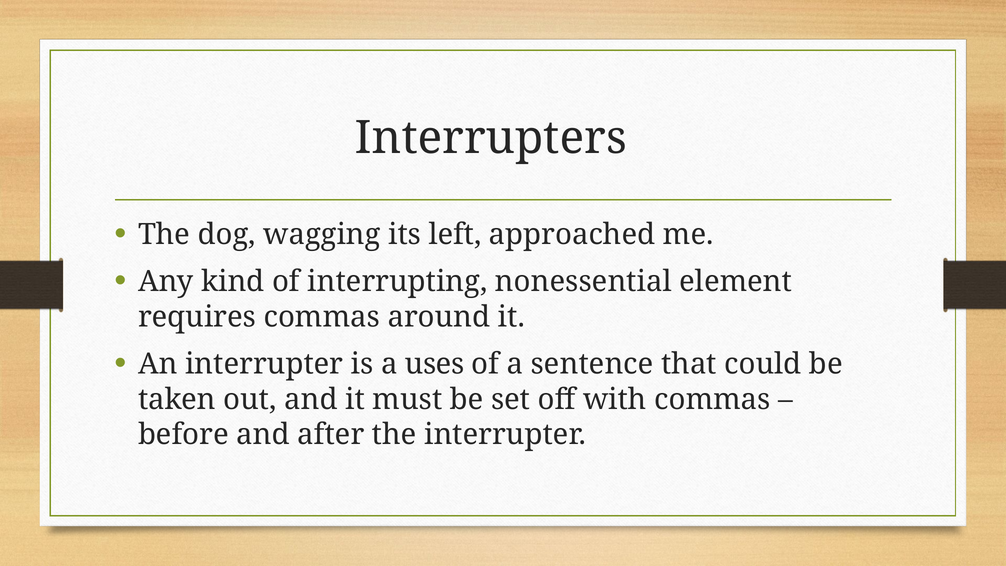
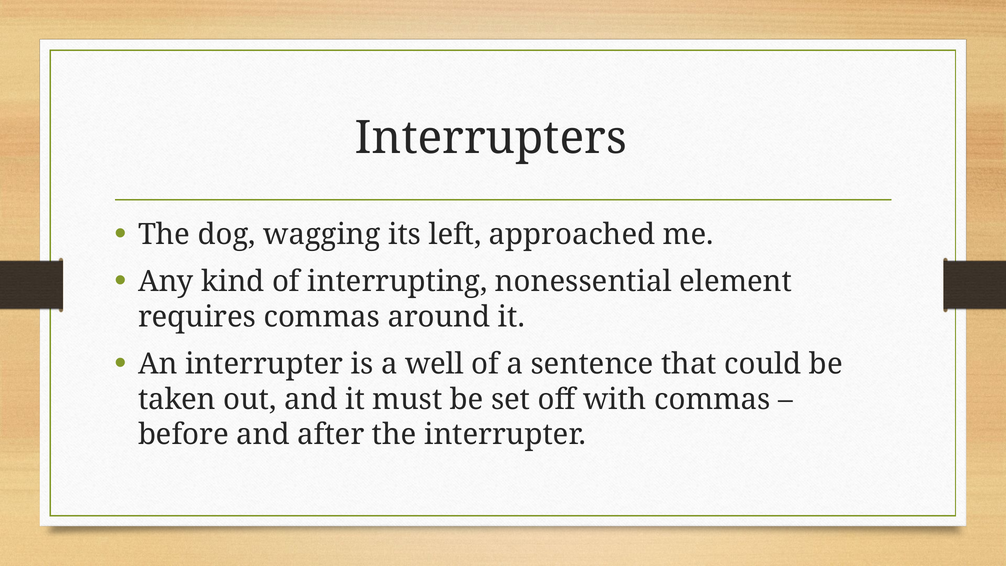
uses: uses -> well
